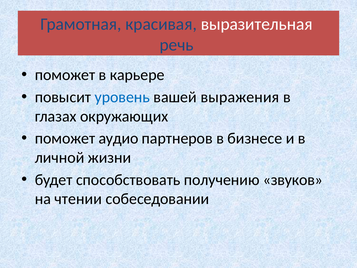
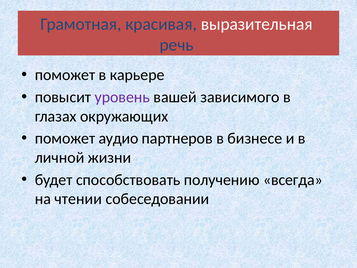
уровень colour: blue -> purple
выражения: выражения -> зависимого
звуков: звуков -> всегда
